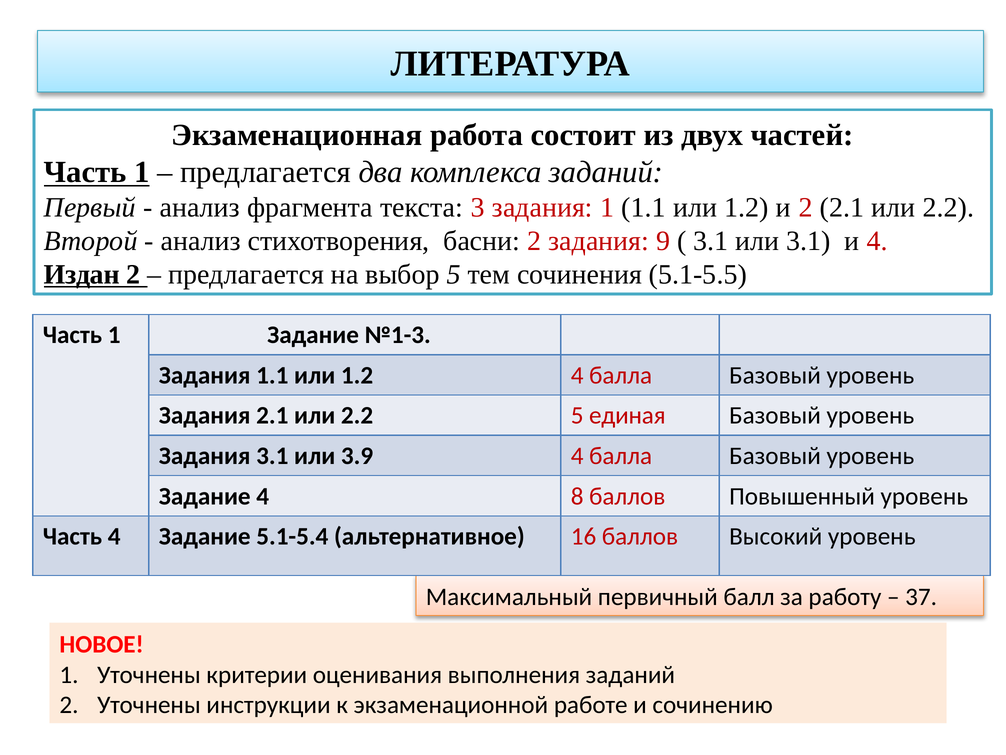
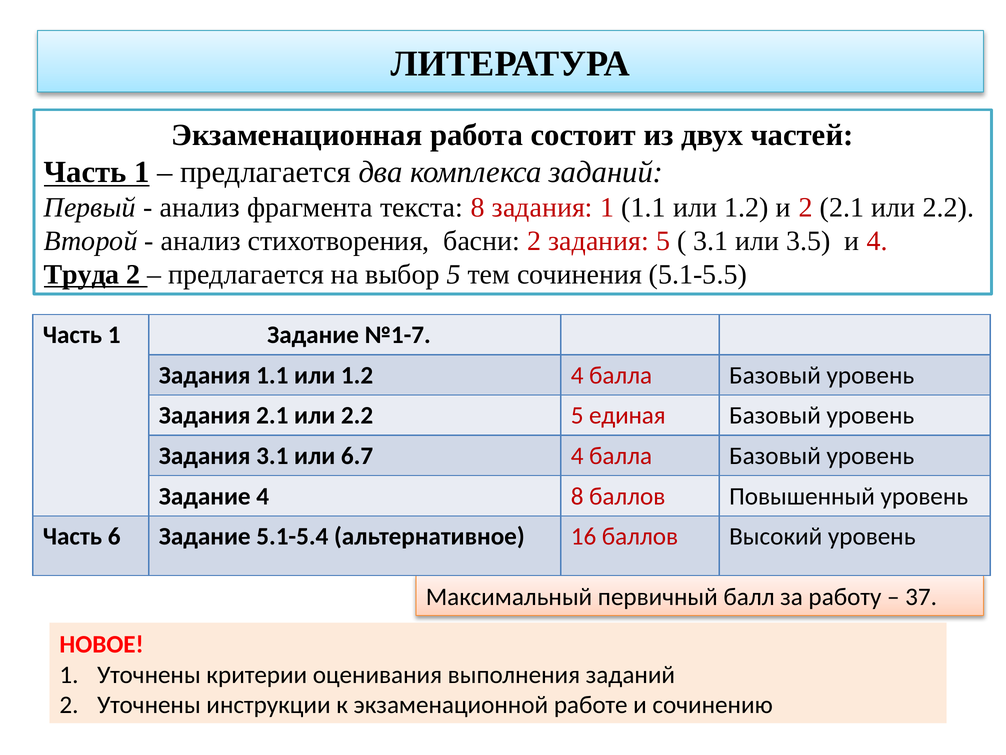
текста 3: 3 -> 8
задания 9: 9 -> 5
или 3.1: 3.1 -> 3.5
Издан: Издан -> Труда
№1-3: №1-3 -> №1-7
3.9: 3.9 -> 6.7
Часть 4: 4 -> 6
